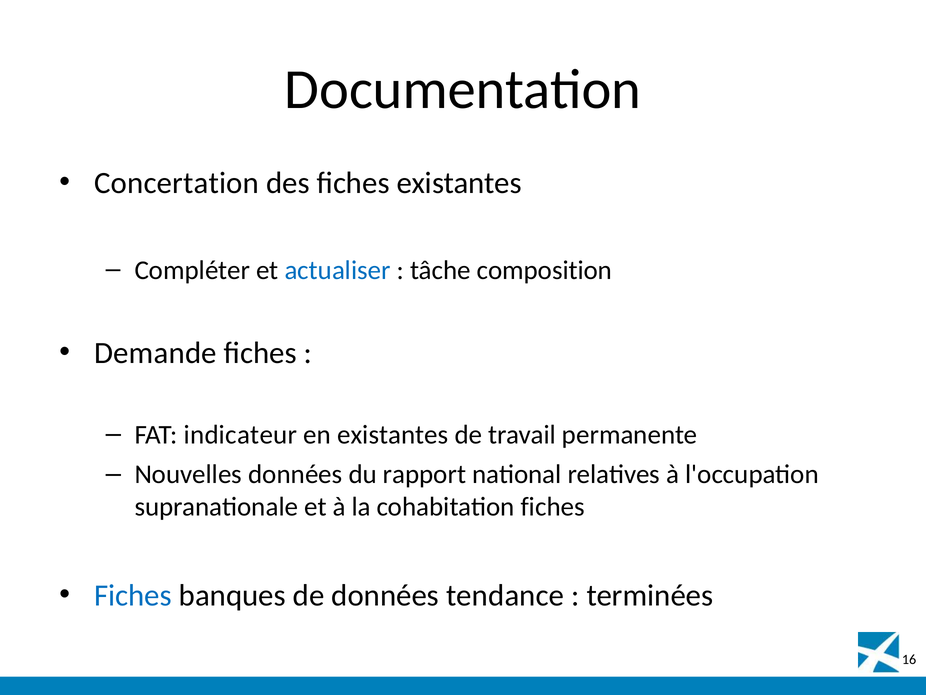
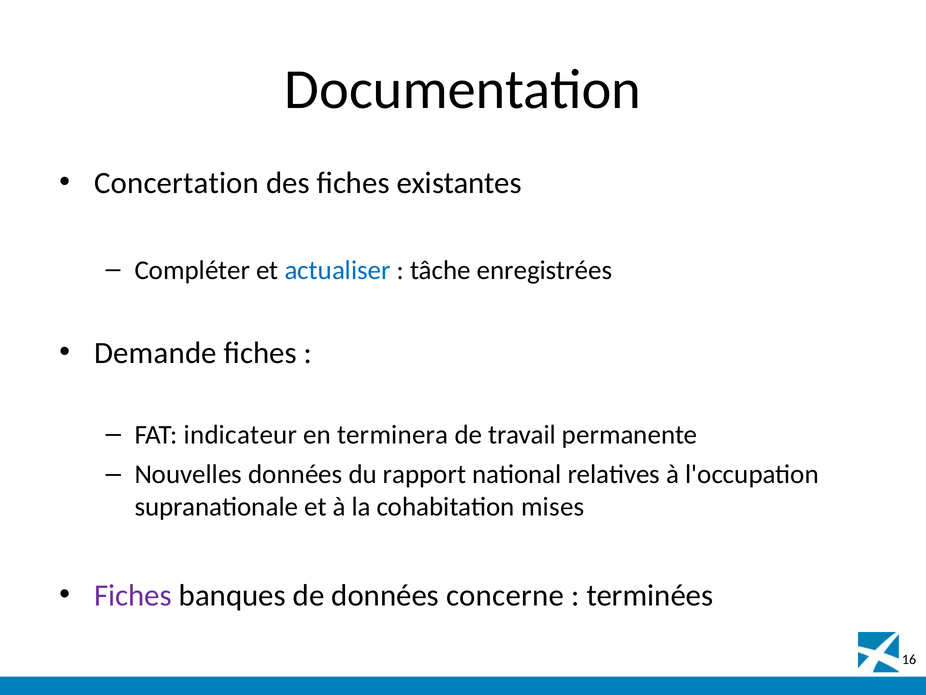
composition: composition -> enregistrées
en existantes: existantes -> terminera
cohabitation fiches: fiches -> mises
Fiches at (133, 595) colour: blue -> purple
tendance: tendance -> concerne
